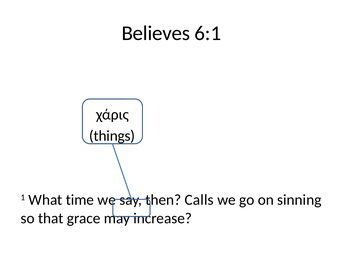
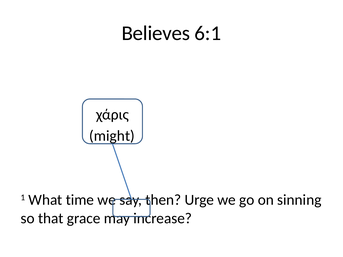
things: things -> might
Calls: Calls -> Urge
